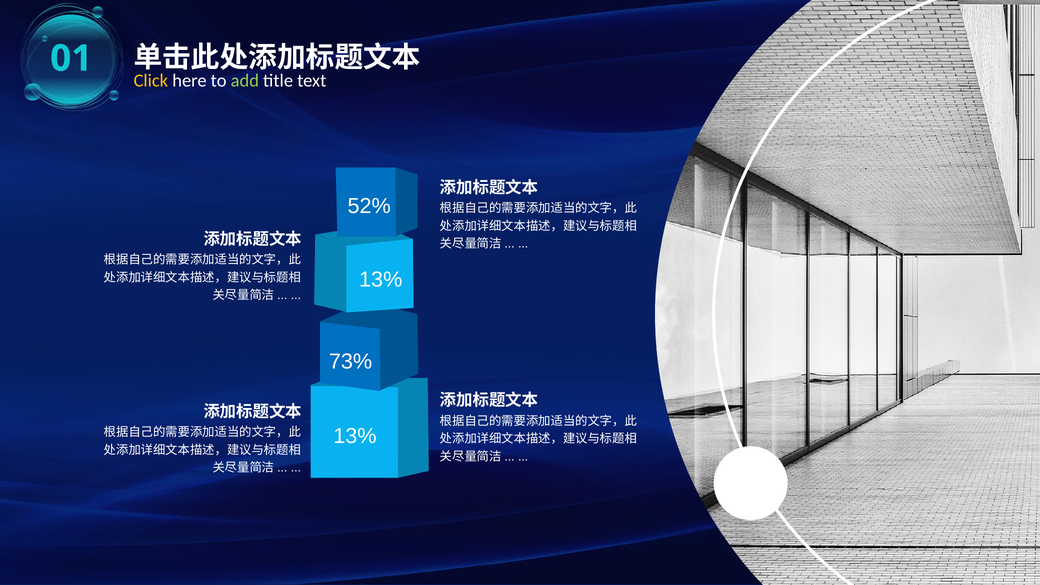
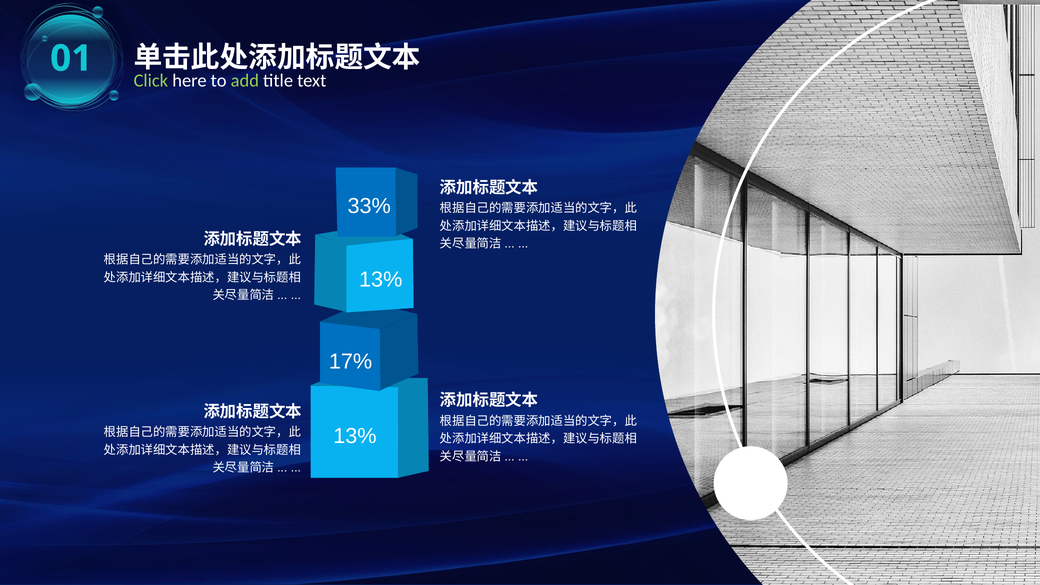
Click colour: yellow -> light green
52%: 52% -> 33%
73%: 73% -> 17%
